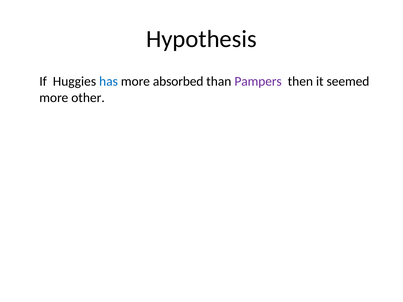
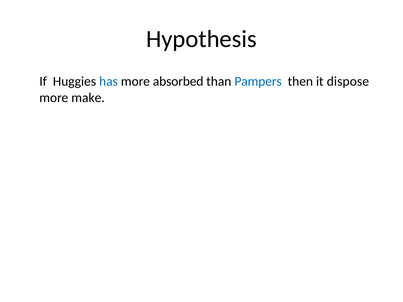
Pampers colour: purple -> blue
seemed: seemed -> dispose
other: other -> make
